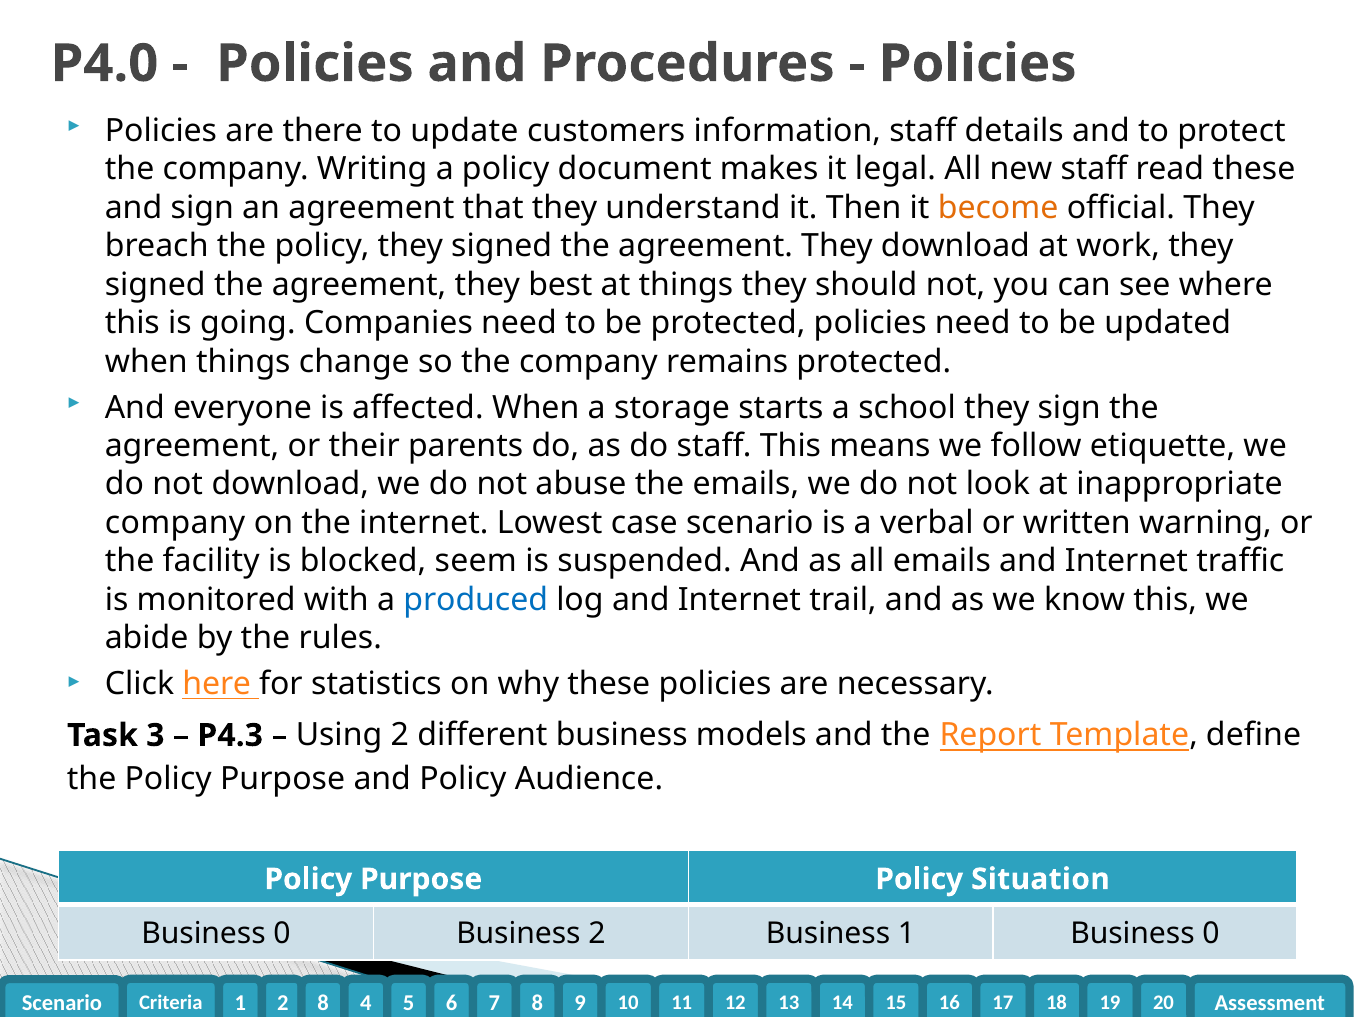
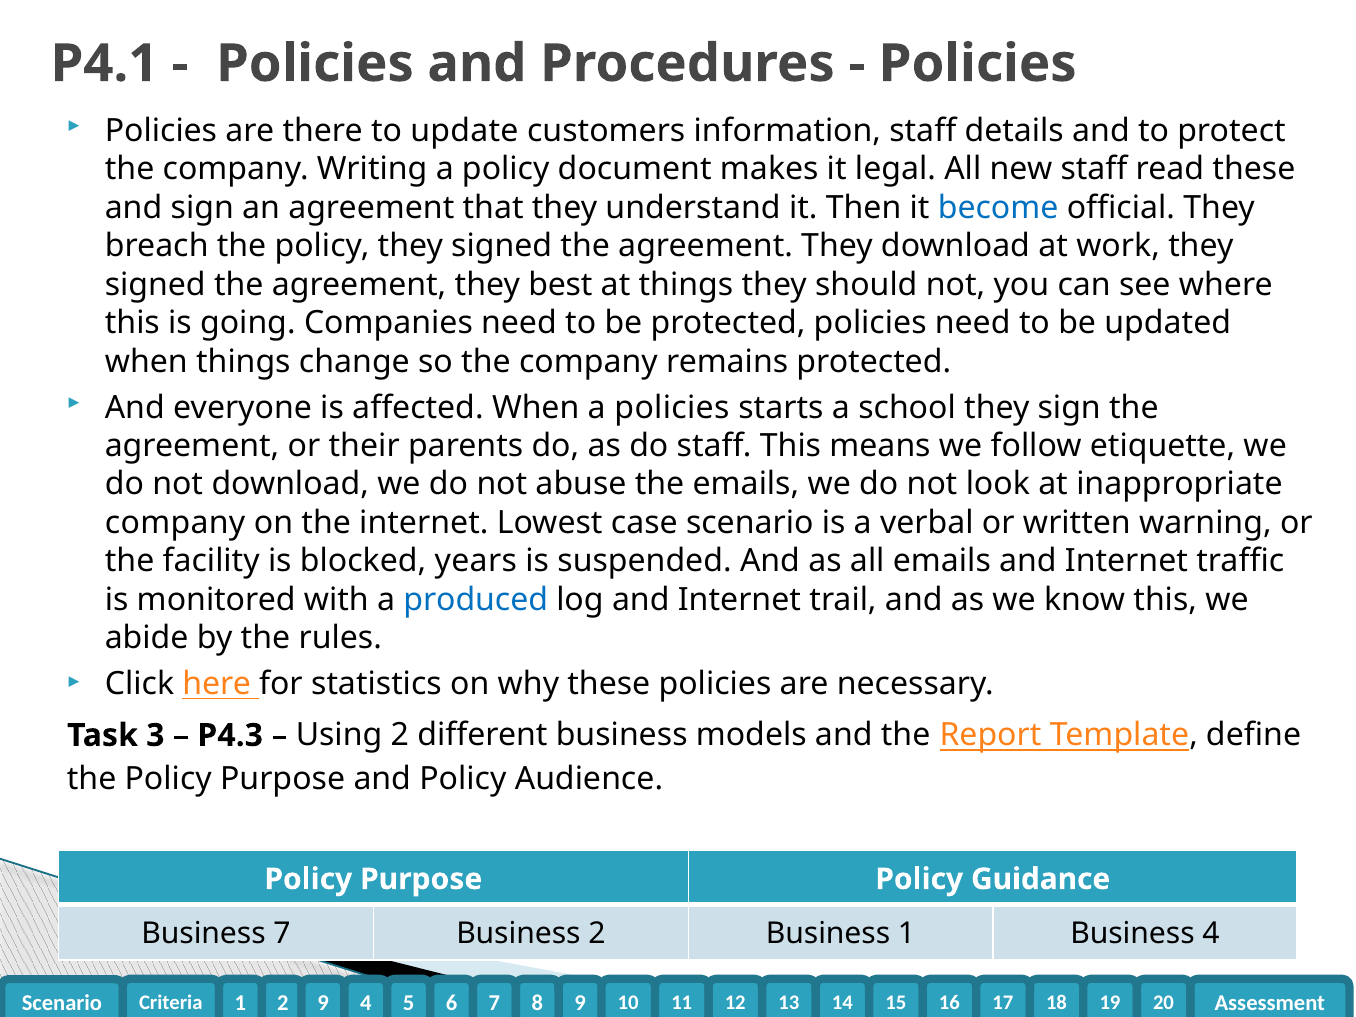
P4.0: P4.0 -> P4.1
become colour: orange -> blue
a storage: storage -> policies
seem: seem -> years
Situation: Situation -> Guidance
0 at (282, 934): 0 -> 7
1 Business 0: 0 -> 4
2 8: 8 -> 9
